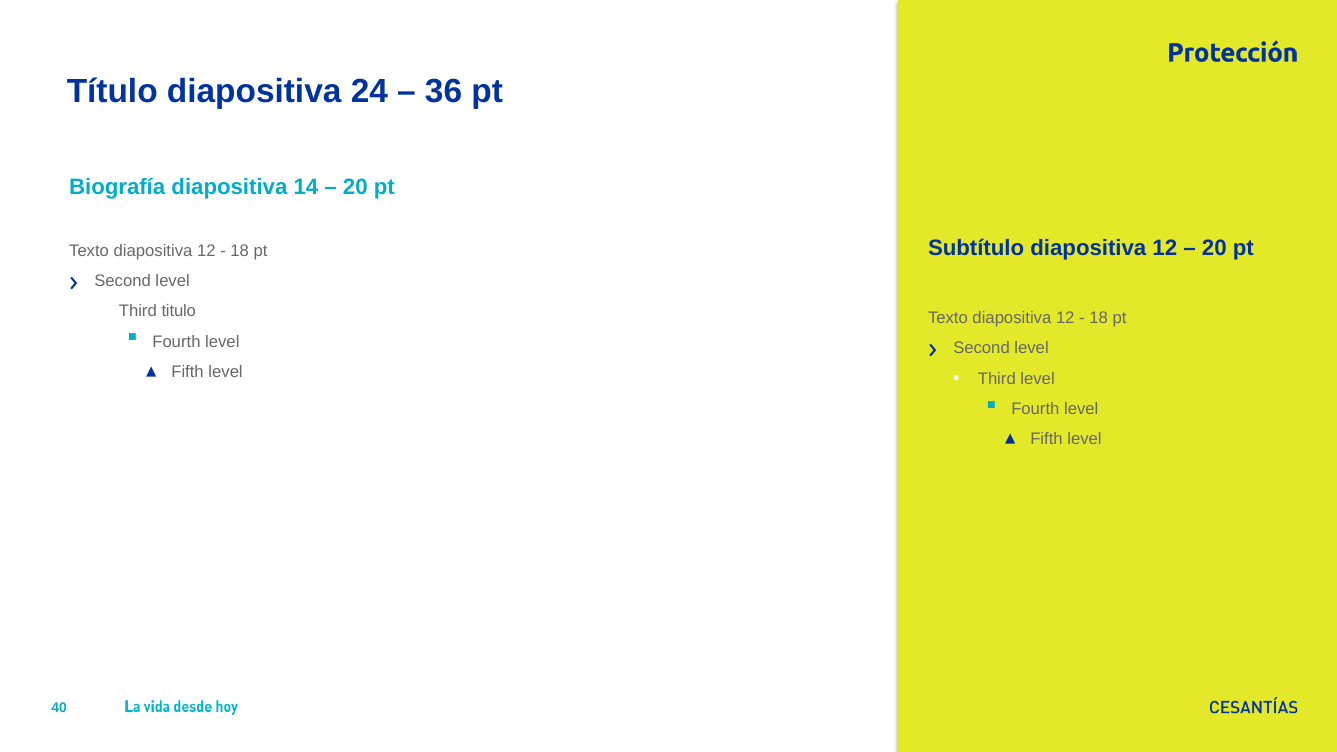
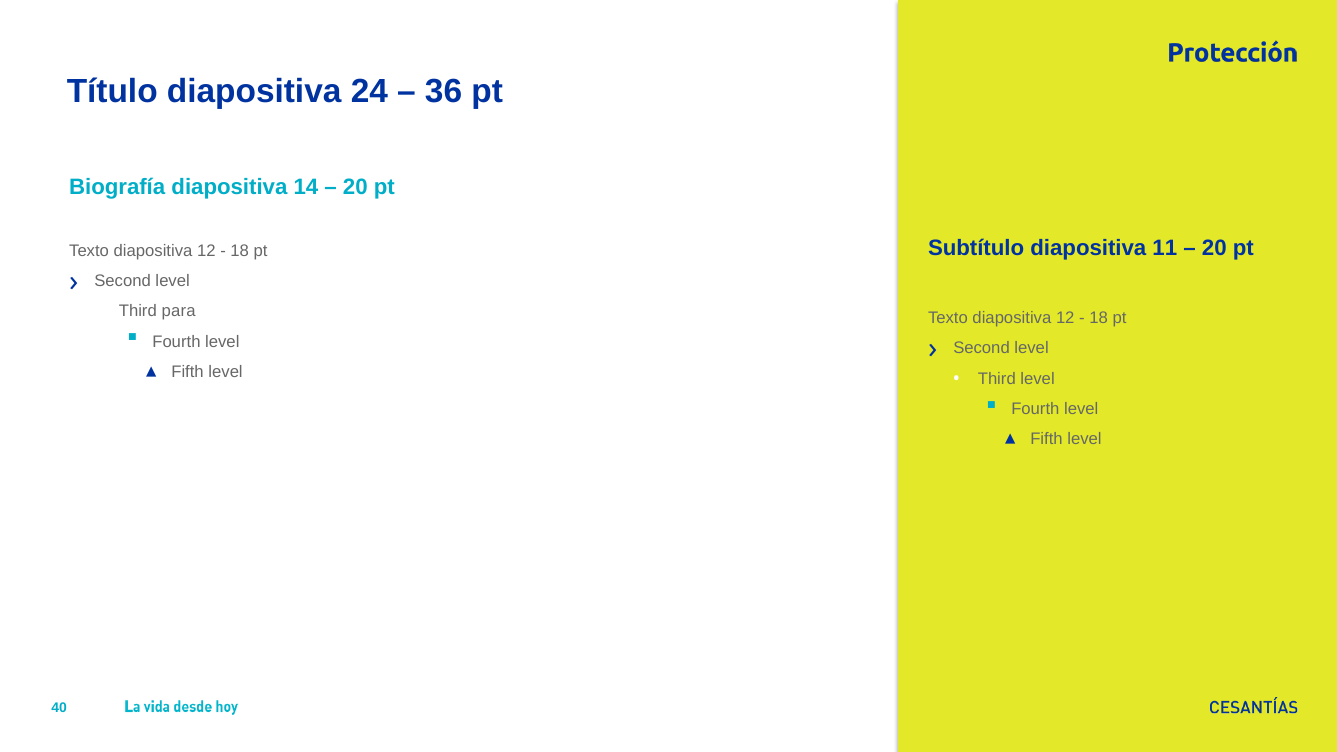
Subtítulo diapositiva 12: 12 -> 11
titulo: titulo -> para
